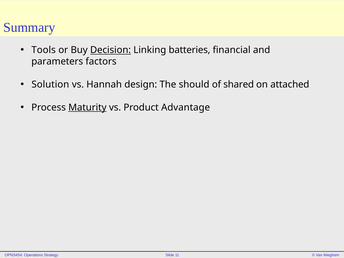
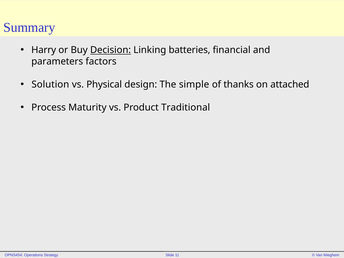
Tools: Tools -> Harry
Hannah: Hannah -> Physical
should: should -> simple
shared: shared -> thanks
Maturity underline: present -> none
Advantage: Advantage -> Traditional
